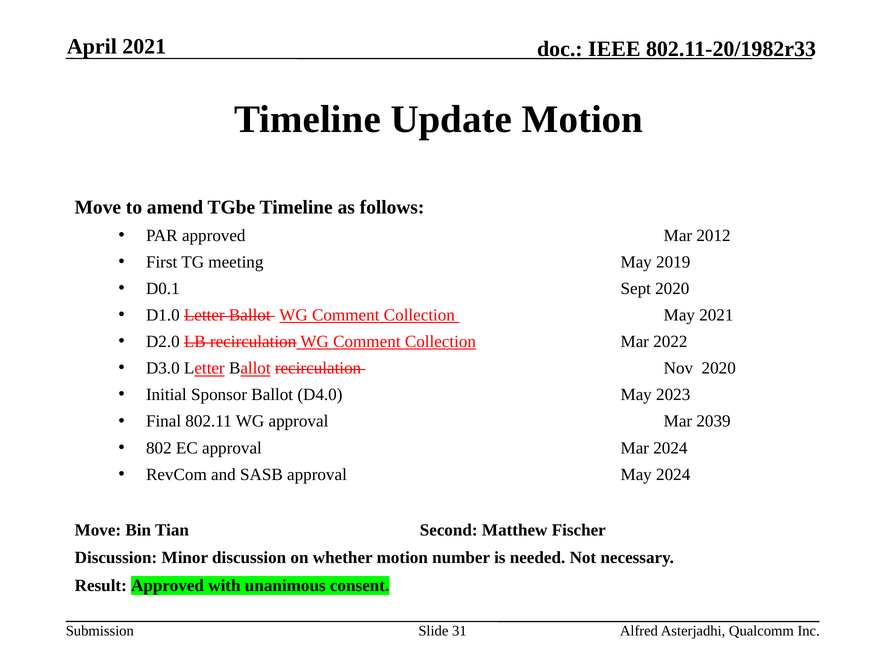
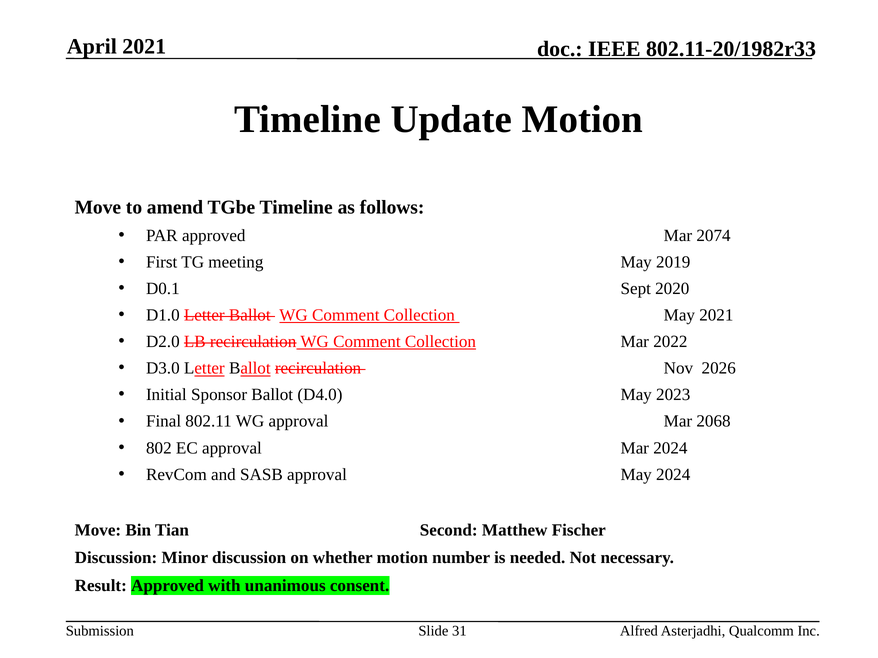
2012: 2012 -> 2074
Nov 2020: 2020 -> 2026
2039: 2039 -> 2068
